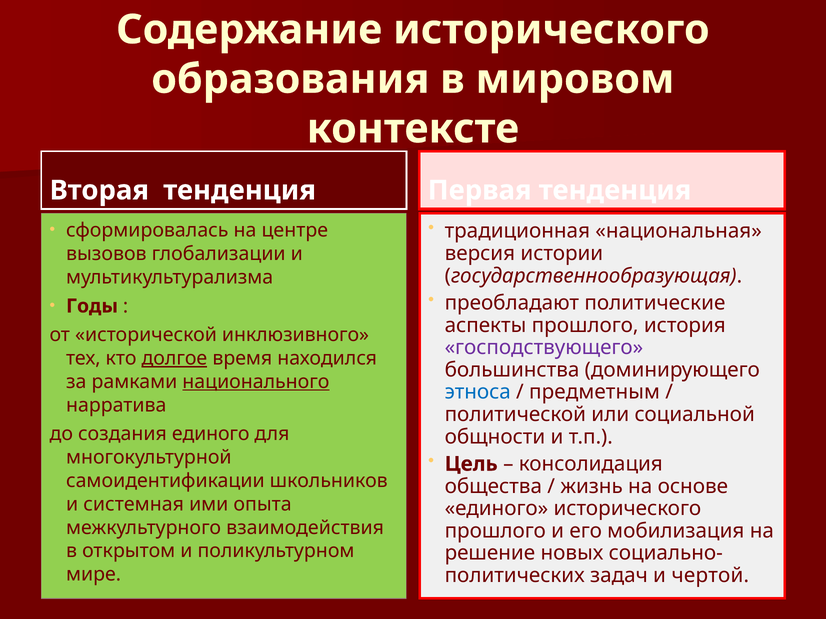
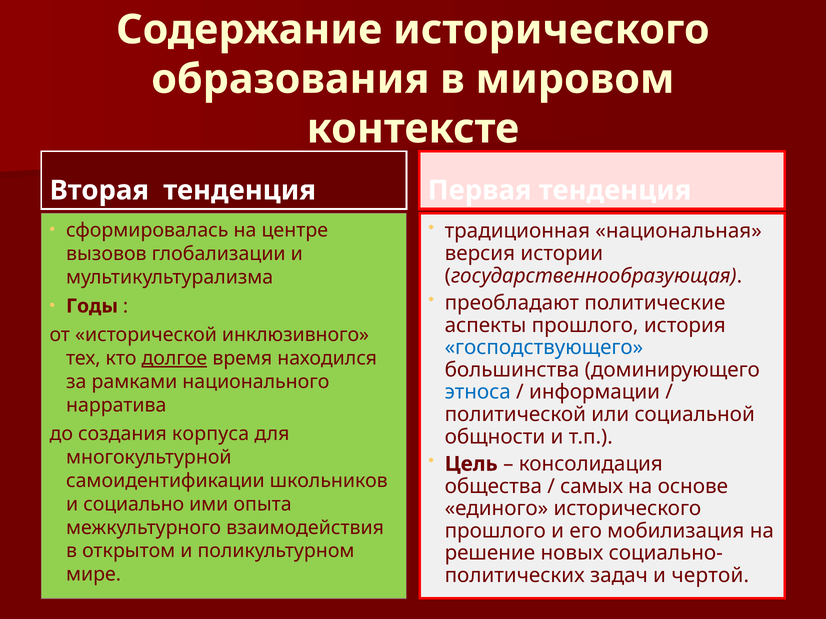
господствующего colour: purple -> blue
национального underline: present -> none
предметным: предметным -> информации
создания единого: единого -> корпуса
жизнь: жизнь -> самых
системная: системная -> социально
